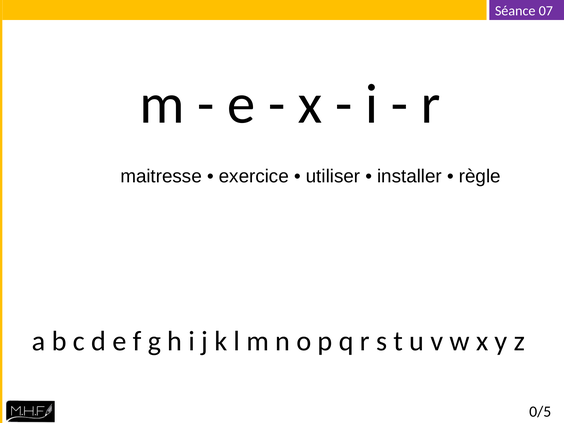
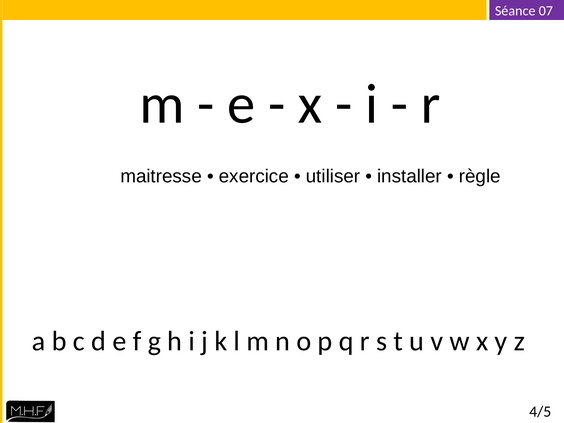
0/5: 0/5 -> 4/5
